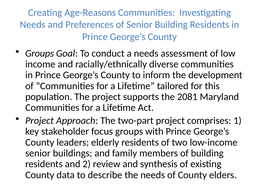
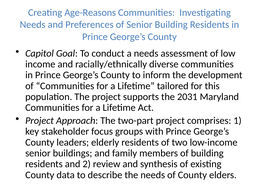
Groups at (40, 53): Groups -> Capitol
2081: 2081 -> 2031
